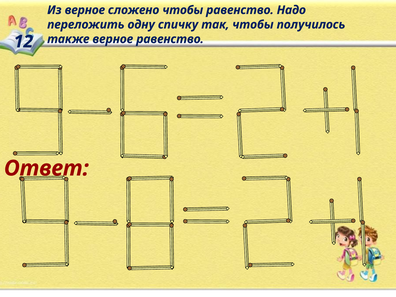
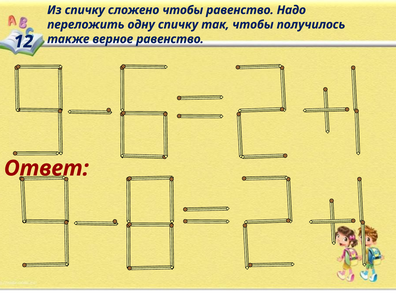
Из верное: верное -> спичку
